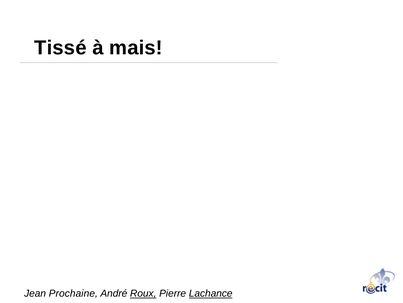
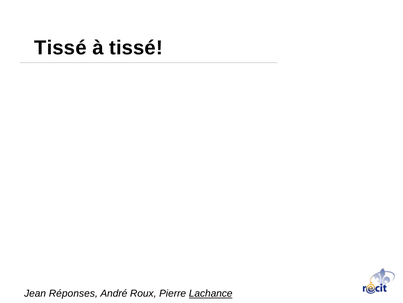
à mais: mais -> tissé
Prochaine: Prochaine -> Réponses
Roux underline: present -> none
